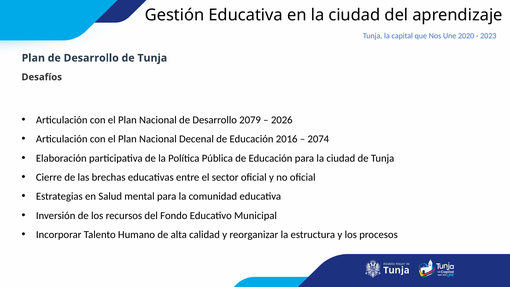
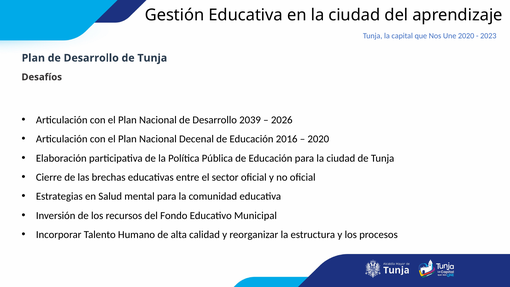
2079: 2079 -> 2039
2074 at (318, 139): 2074 -> 2020
